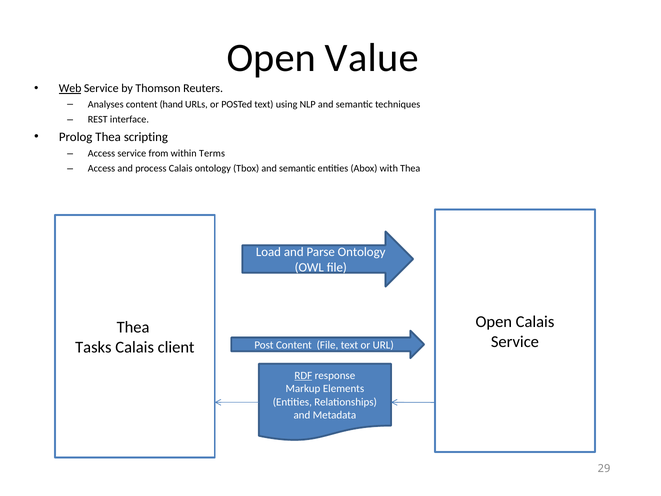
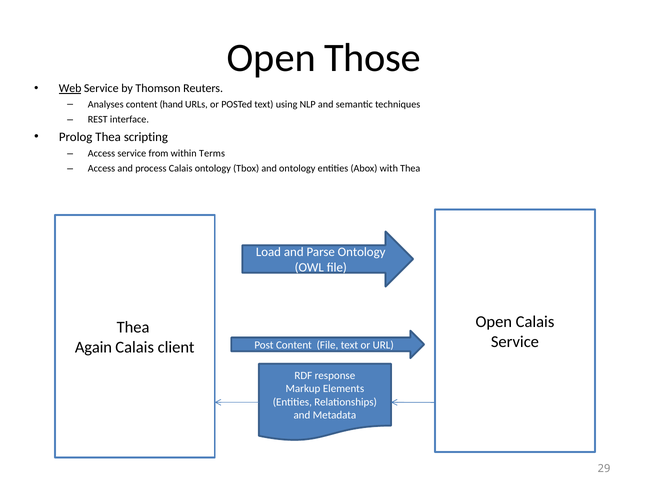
Value: Value -> Those
Tbox and semantic: semantic -> ontology
Tasks: Tasks -> Again
RDF underline: present -> none
